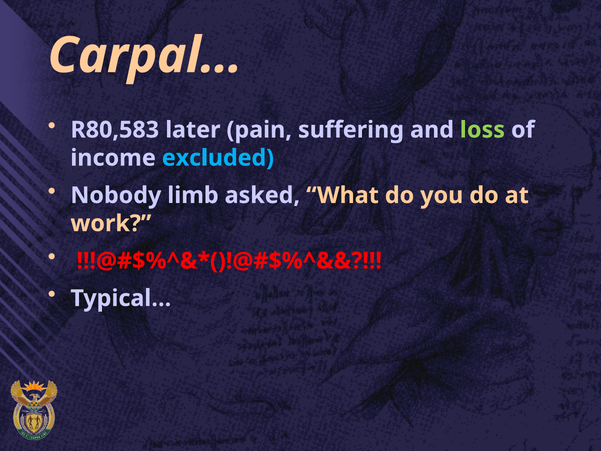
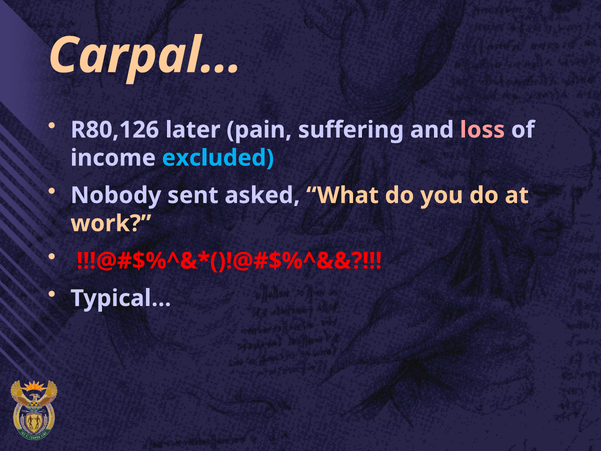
R80,583: R80,583 -> R80,126
loss colour: light green -> pink
limb: limb -> sent
